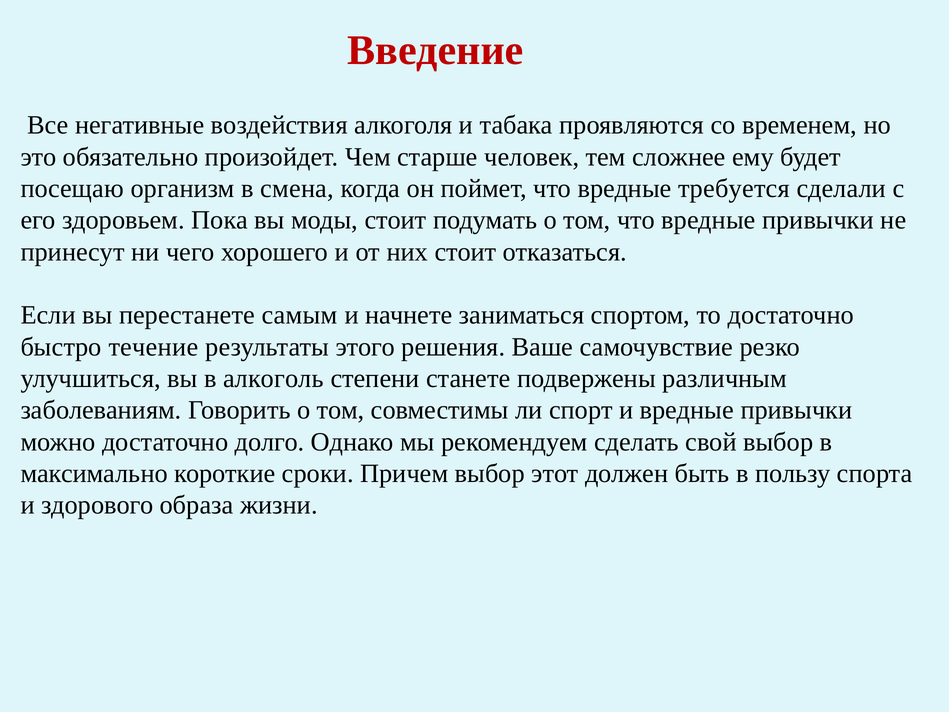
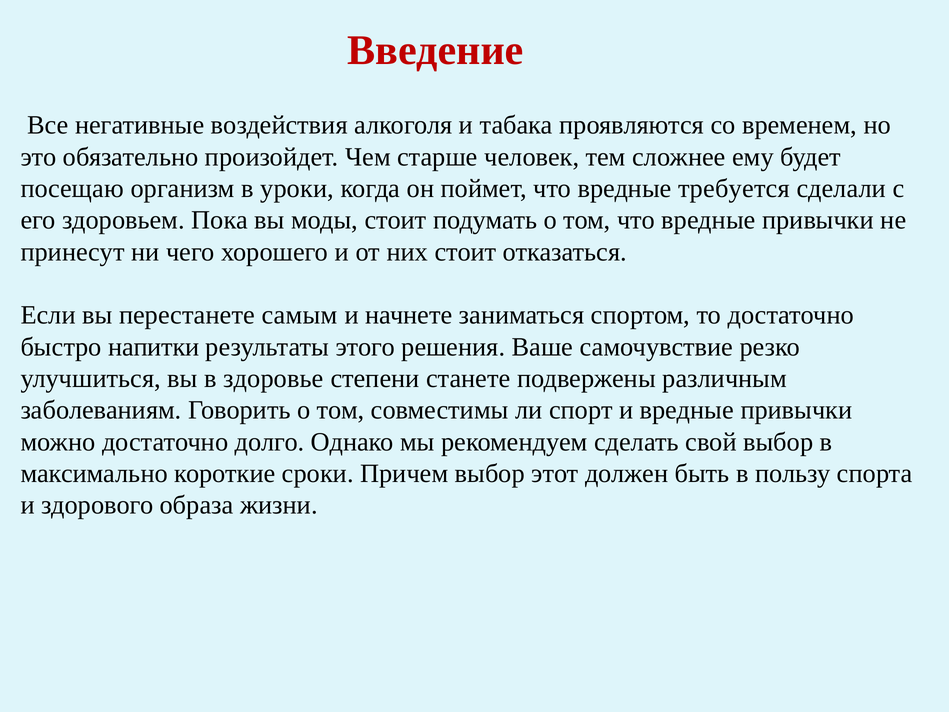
смена: смена -> уроки
течение: течение -> напитки
алкоголь: алкоголь -> здоровье
